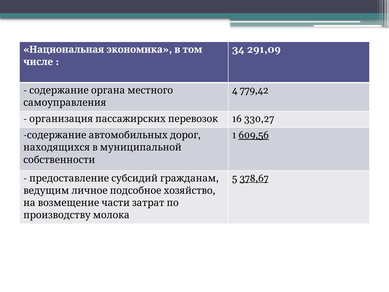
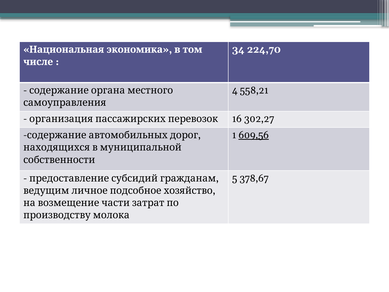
291,09: 291,09 -> 224,70
779,42: 779,42 -> 558,21
330,27: 330,27 -> 302,27
378,67 underline: present -> none
